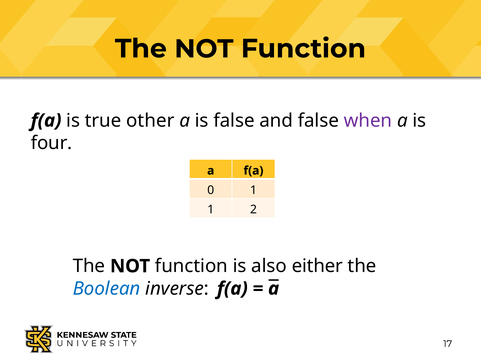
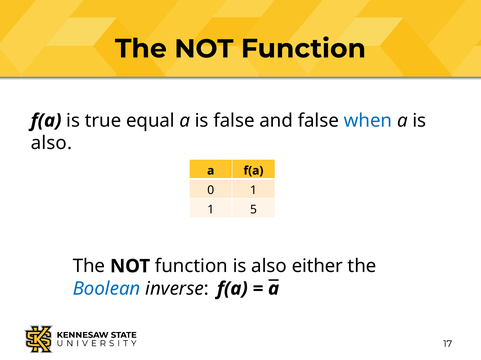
other: other -> equal
when colour: purple -> blue
four at (52, 143): four -> also
2: 2 -> 5
